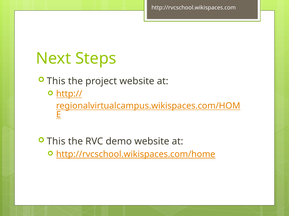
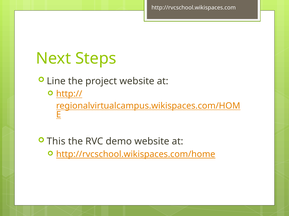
This at (56, 81): This -> Line
